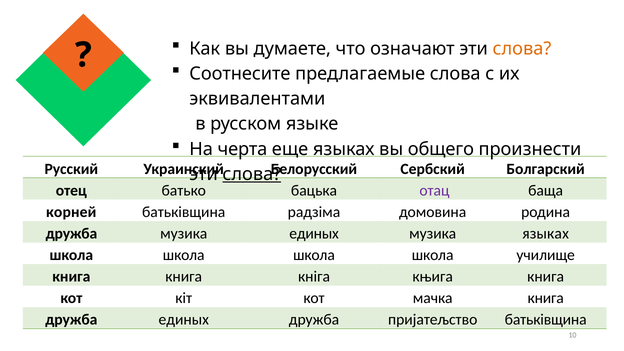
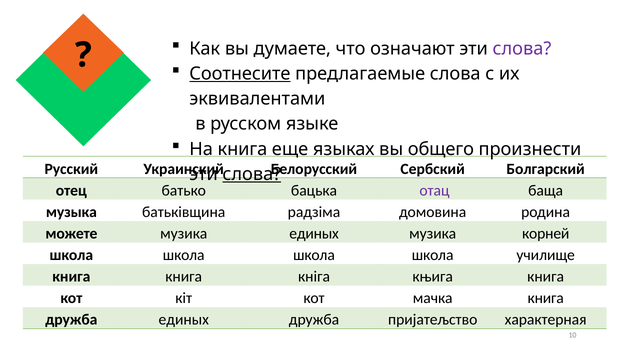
слова at (522, 49) colour: orange -> purple
Соотнесите underline: none -> present
На черта: черта -> книга
корней: корней -> музыка
дружба at (71, 234): дружба -> можете
музика языках: языках -> корней
пријатељство батьківщина: батьківщина -> характерная
